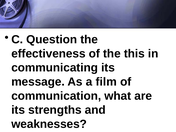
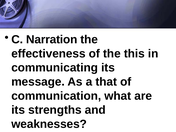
Question: Question -> Narration
film: film -> that
